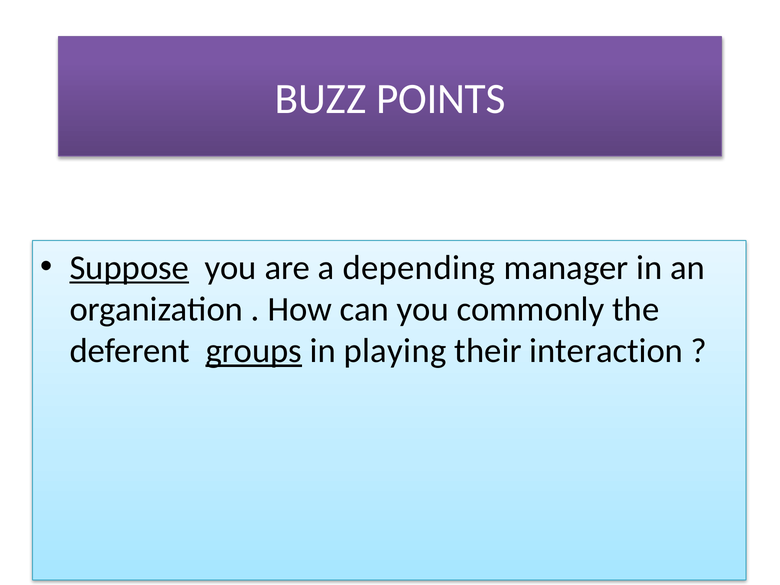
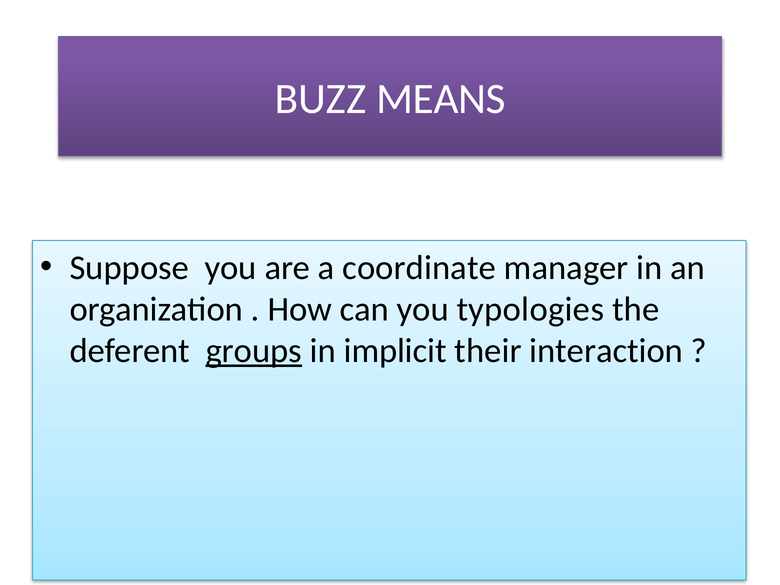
POINTS: POINTS -> MEANS
Suppose underline: present -> none
depending: depending -> coordinate
commonly: commonly -> typologies
playing: playing -> implicit
